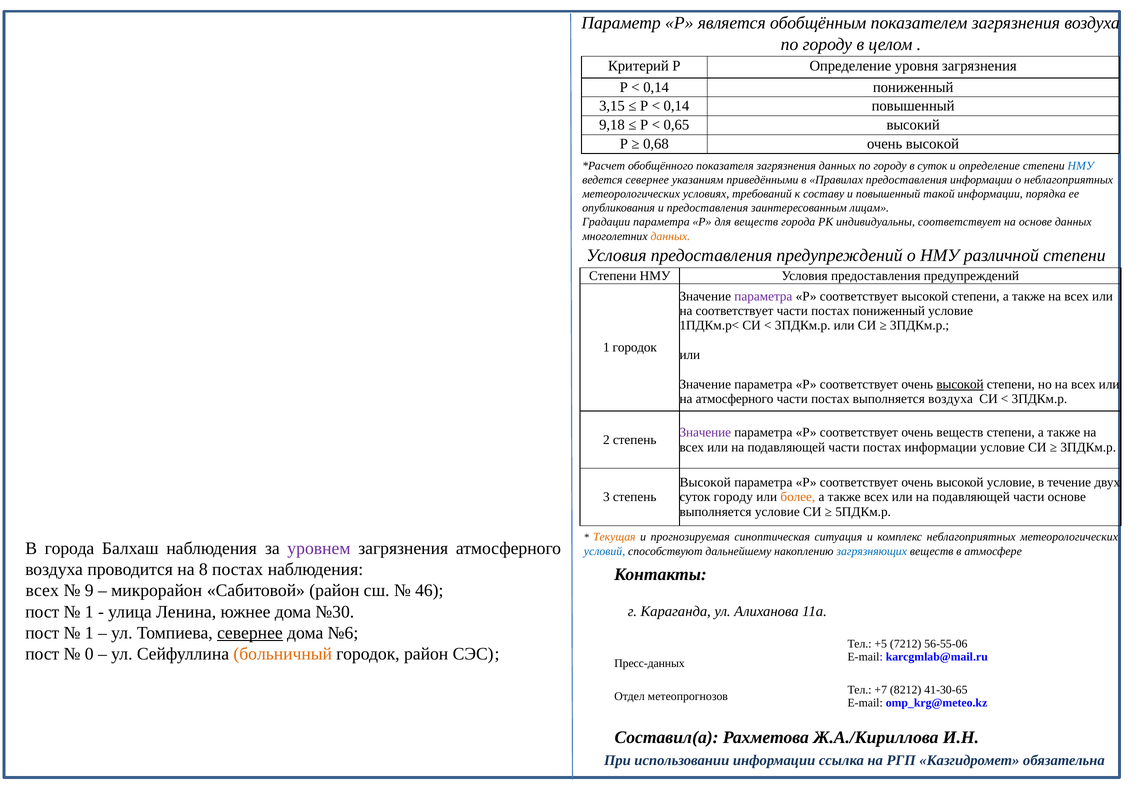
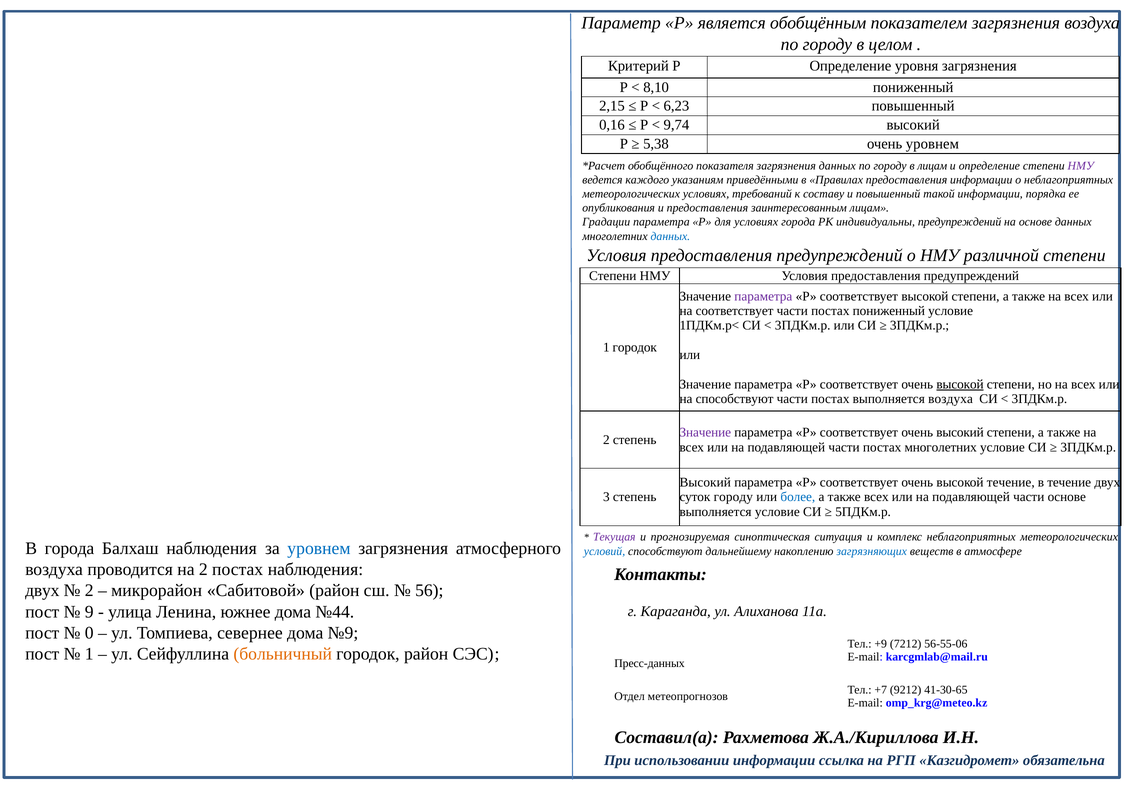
0,14 at (656, 87): 0,14 -> 8,10
3,15: 3,15 -> 2,15
0,14 at (676, 106): 0,14 -> 6,23
9,18: 9,18 -> 0,16
0,65: 0,65 -> 9,74
0,68: 0,68 -> 5,38
высокой at (932, 144): высокой -> уровнем
в суток: суток -> лицам
НМУ at (1081, 166) colour: blue -> purple
ведется севернее: севернее -> каждого
для веществ: веществ -> условиях
индивидуальны соответствует: соответствует -> предупреждений
данных at (670, 236) colour: orange -> blue
на атмосферного: атмосферного -> способствуют
очень веществ: веществ -> высокий
постах информации: информации -> многолетних
Высокой at (705, 482): Высокой -> Высокий
высокой условие: условие -> течение
более colour: orange -> blue
Текущая colour: orange -> purple
уровнем at (319, 548) colour: purple -> blue
на 8: 8 -> 2
всех at (42, 590): всех -> двух
9 at (89, 590): 9 -> 2
46: 46 -> 56
1 at (89, 612): 1 -> 9
№30: №30 -> №44
1 at (89, 633): 1 -> 0
севернее at (250, 633) underline: present -> none
№6: №6 -> №9
+5: +5 -> +9
0 at (89, 654): 0 -> 1
8212: 8212 -> 9212
